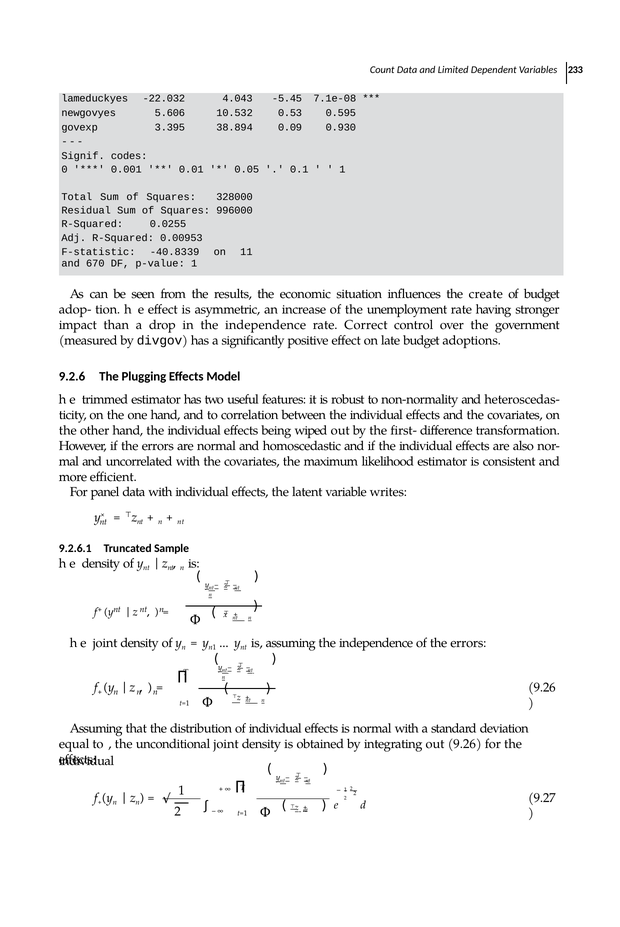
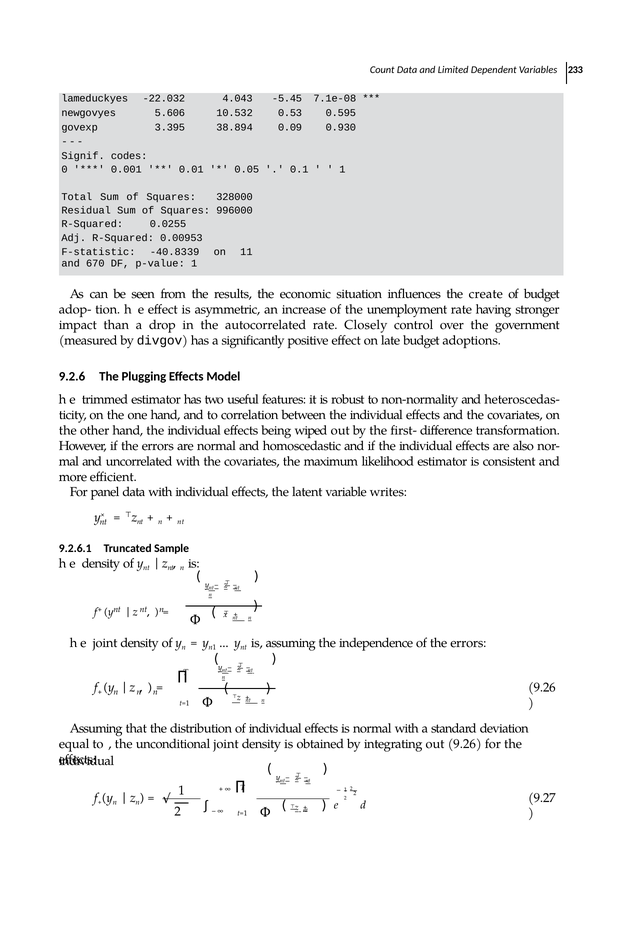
in the independence: independence -> autocorrelated
Correct: Correct -> Closely
